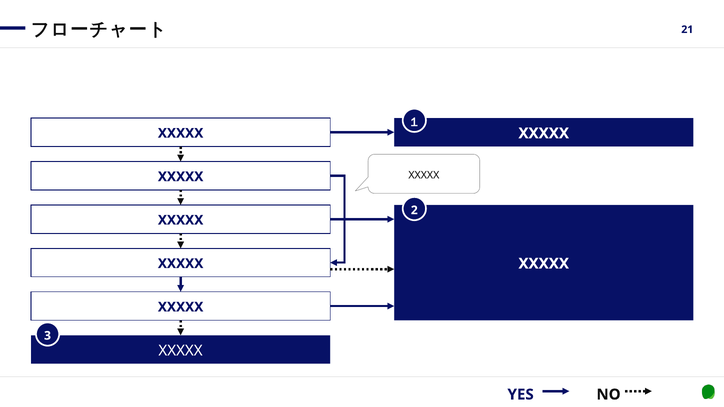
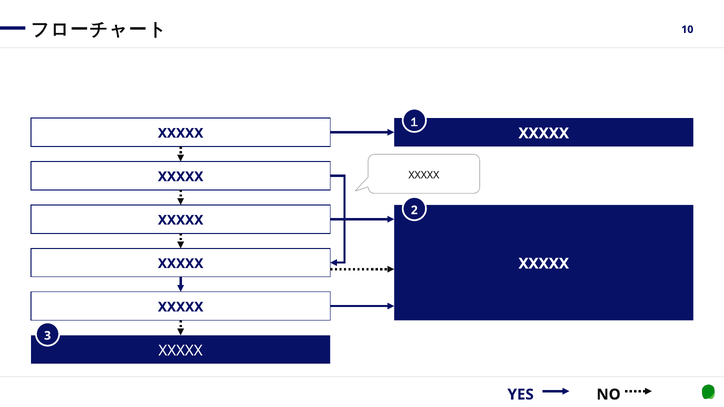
21: 21 -> 10
